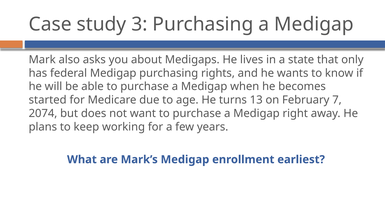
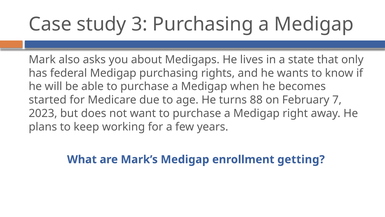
13: 13 -> 88
2074: 2074 -> 2023
earliest: earliest -> getting
